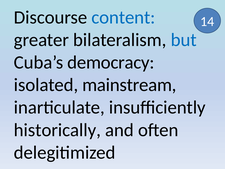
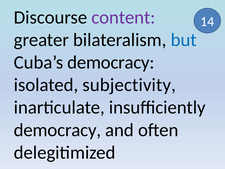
content colour: blue -> purple
mainstream: mainstream -> subjectivity
historically at (57, 130): historically -> democracy
